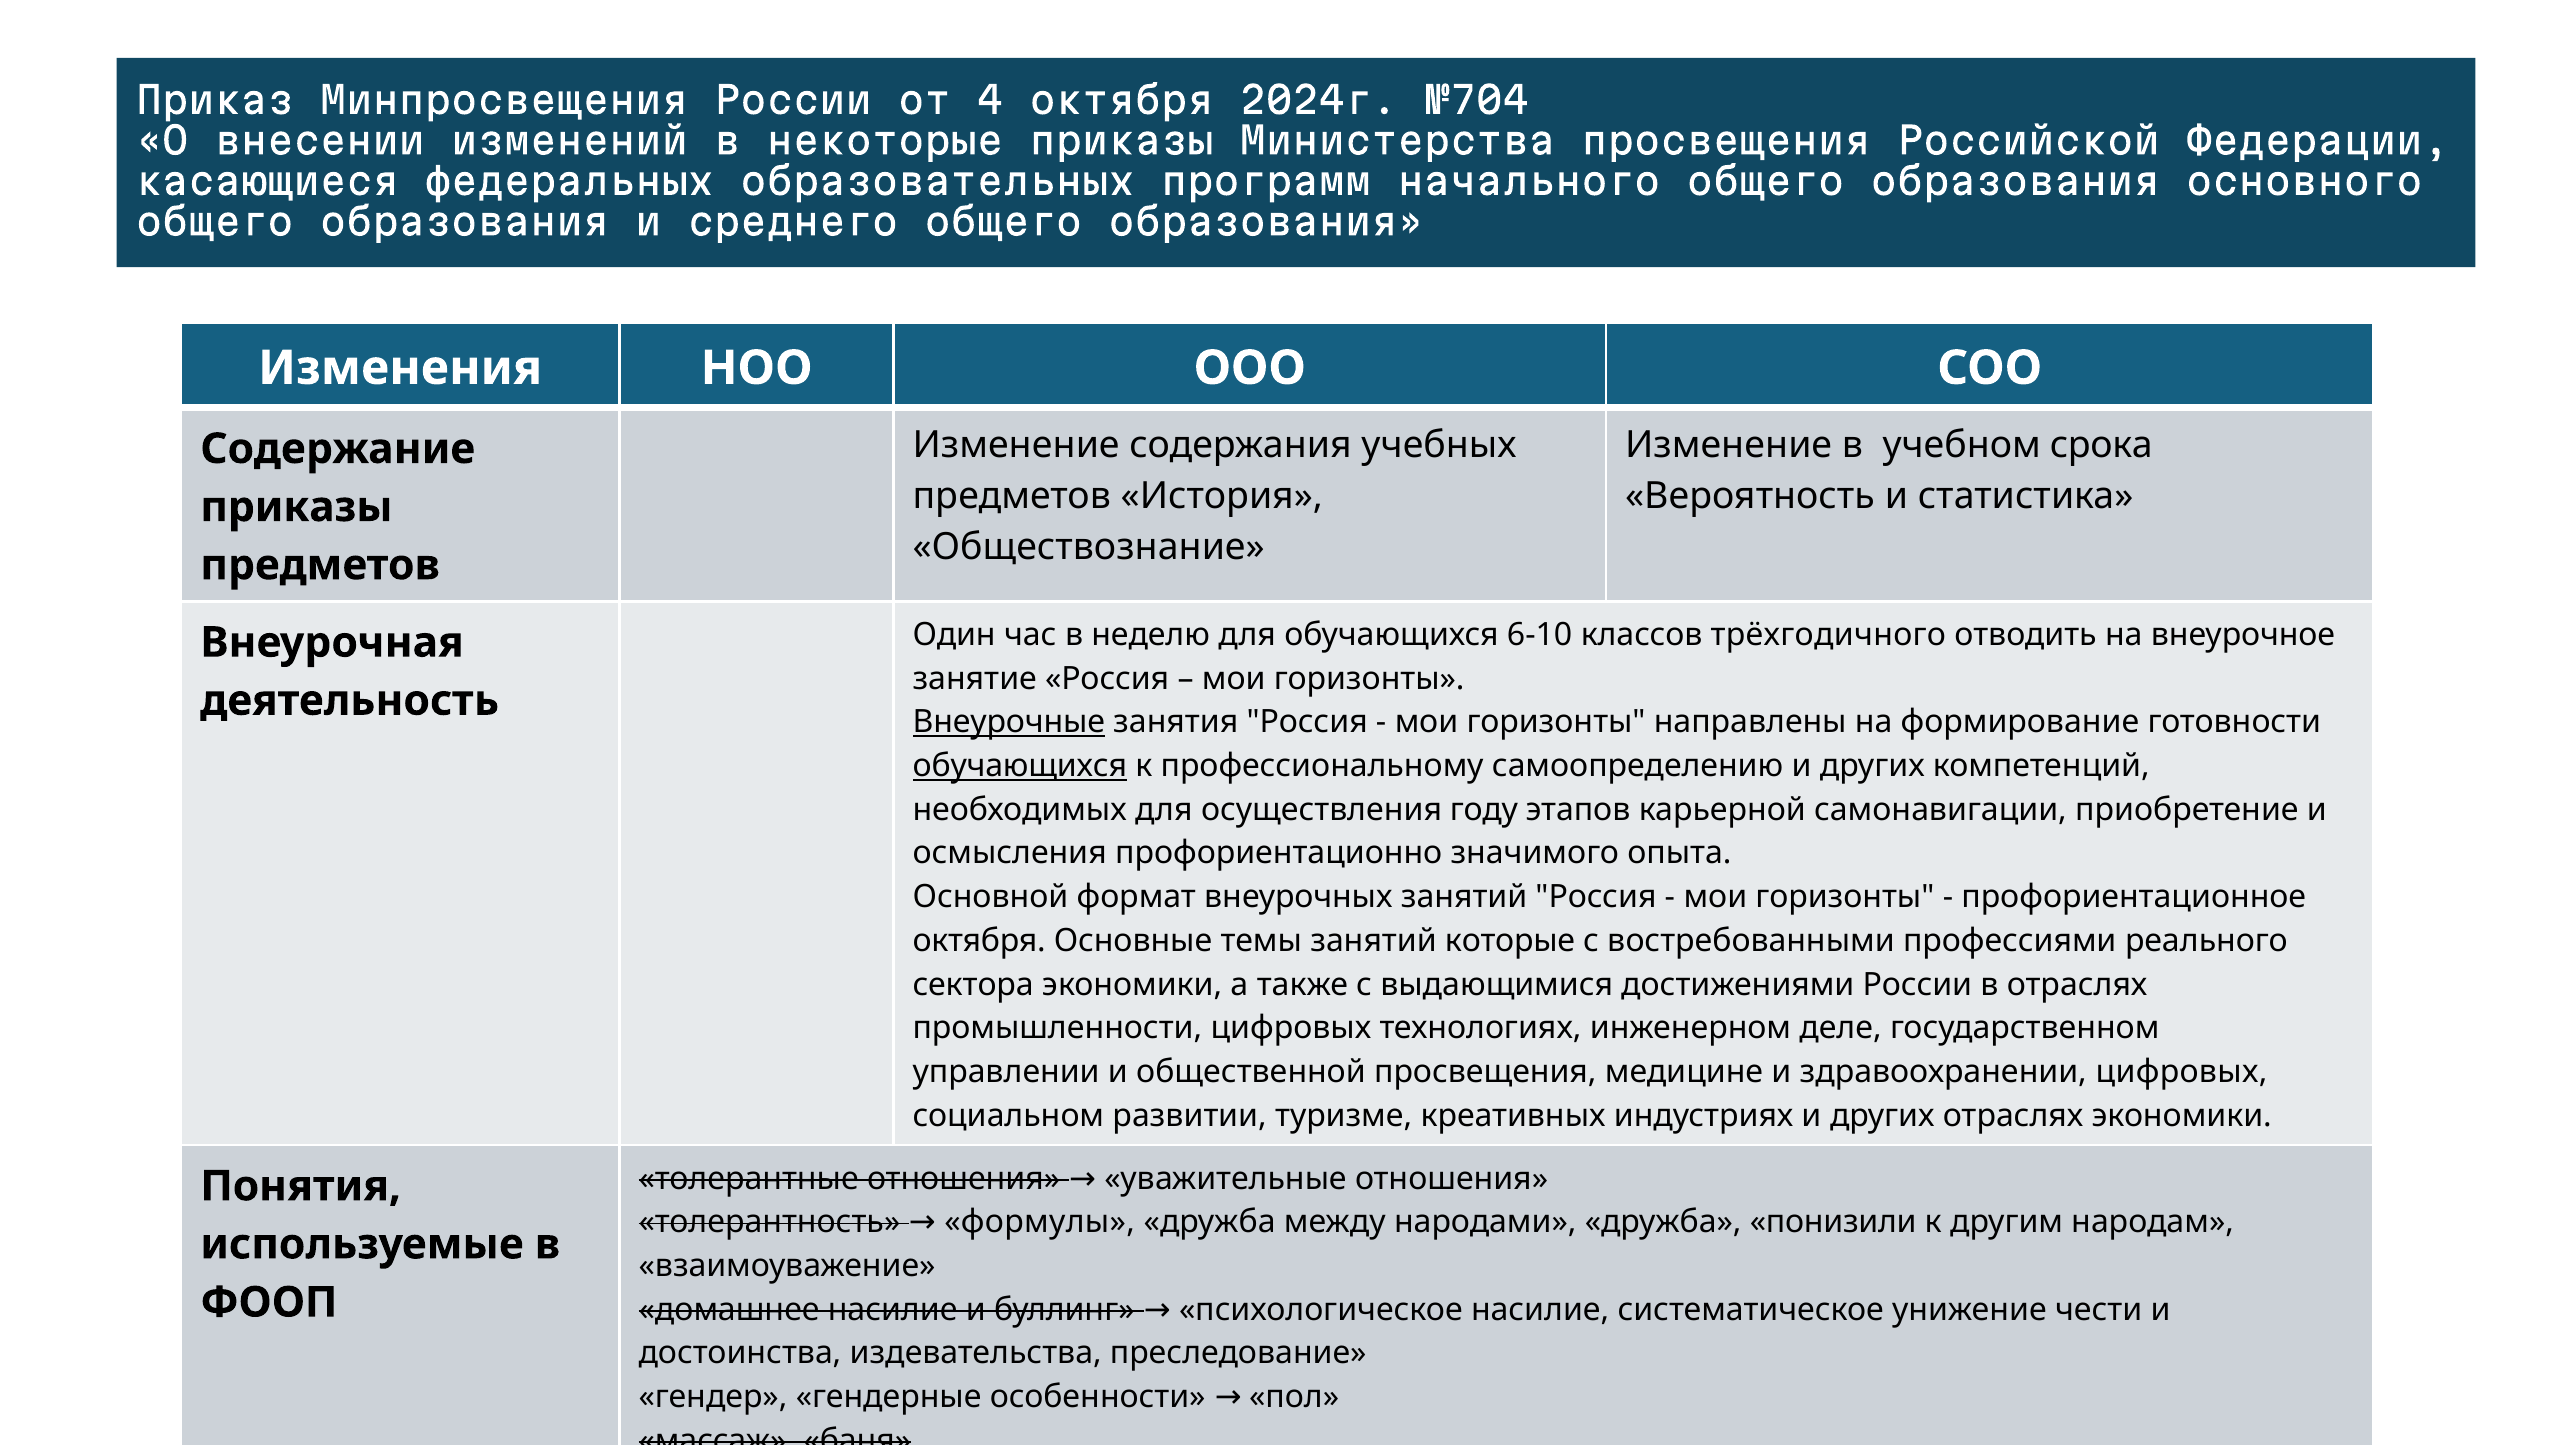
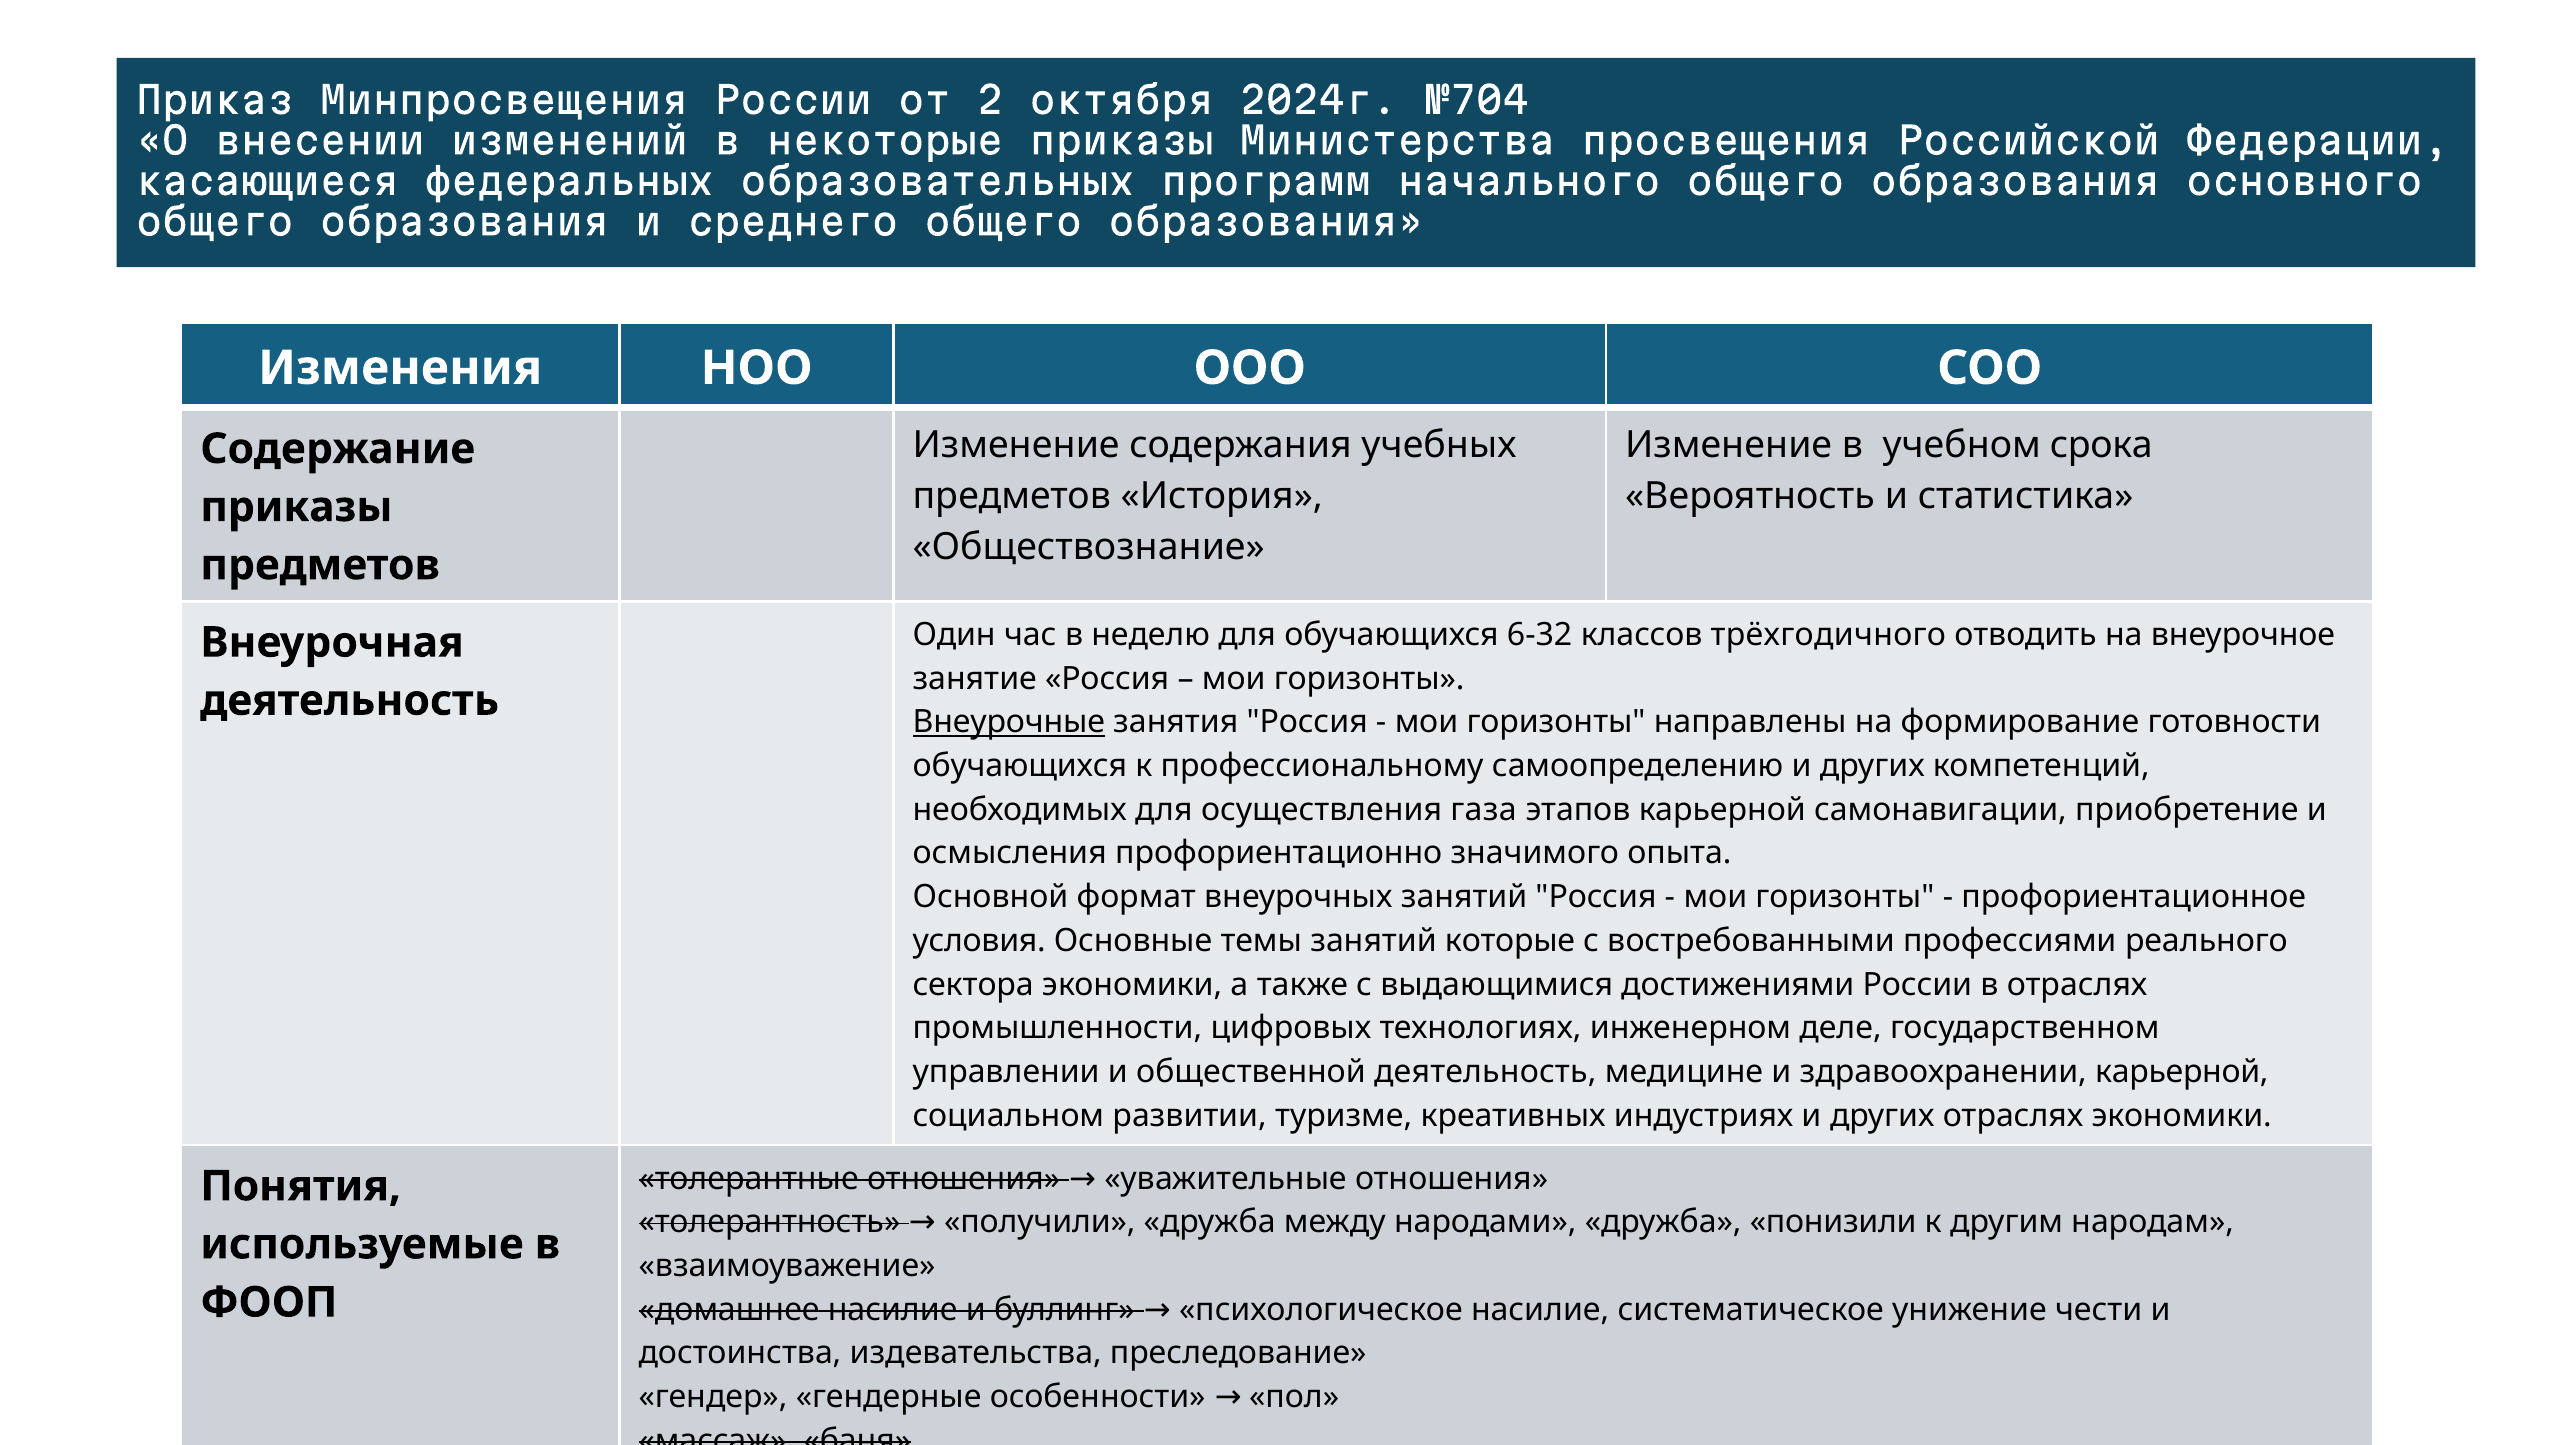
4: 4 -> 2
6-10: 6-10 -> 6-32
обучающихся at (1020, 766) underline: present -> none
году: году -> газа
октября at (979, 941): октября -> условия
общественной просвещения: просвещения -> деятельность
здравоохранении цифровых: цифровых -> карьерной
формулы: формулы -> получили
